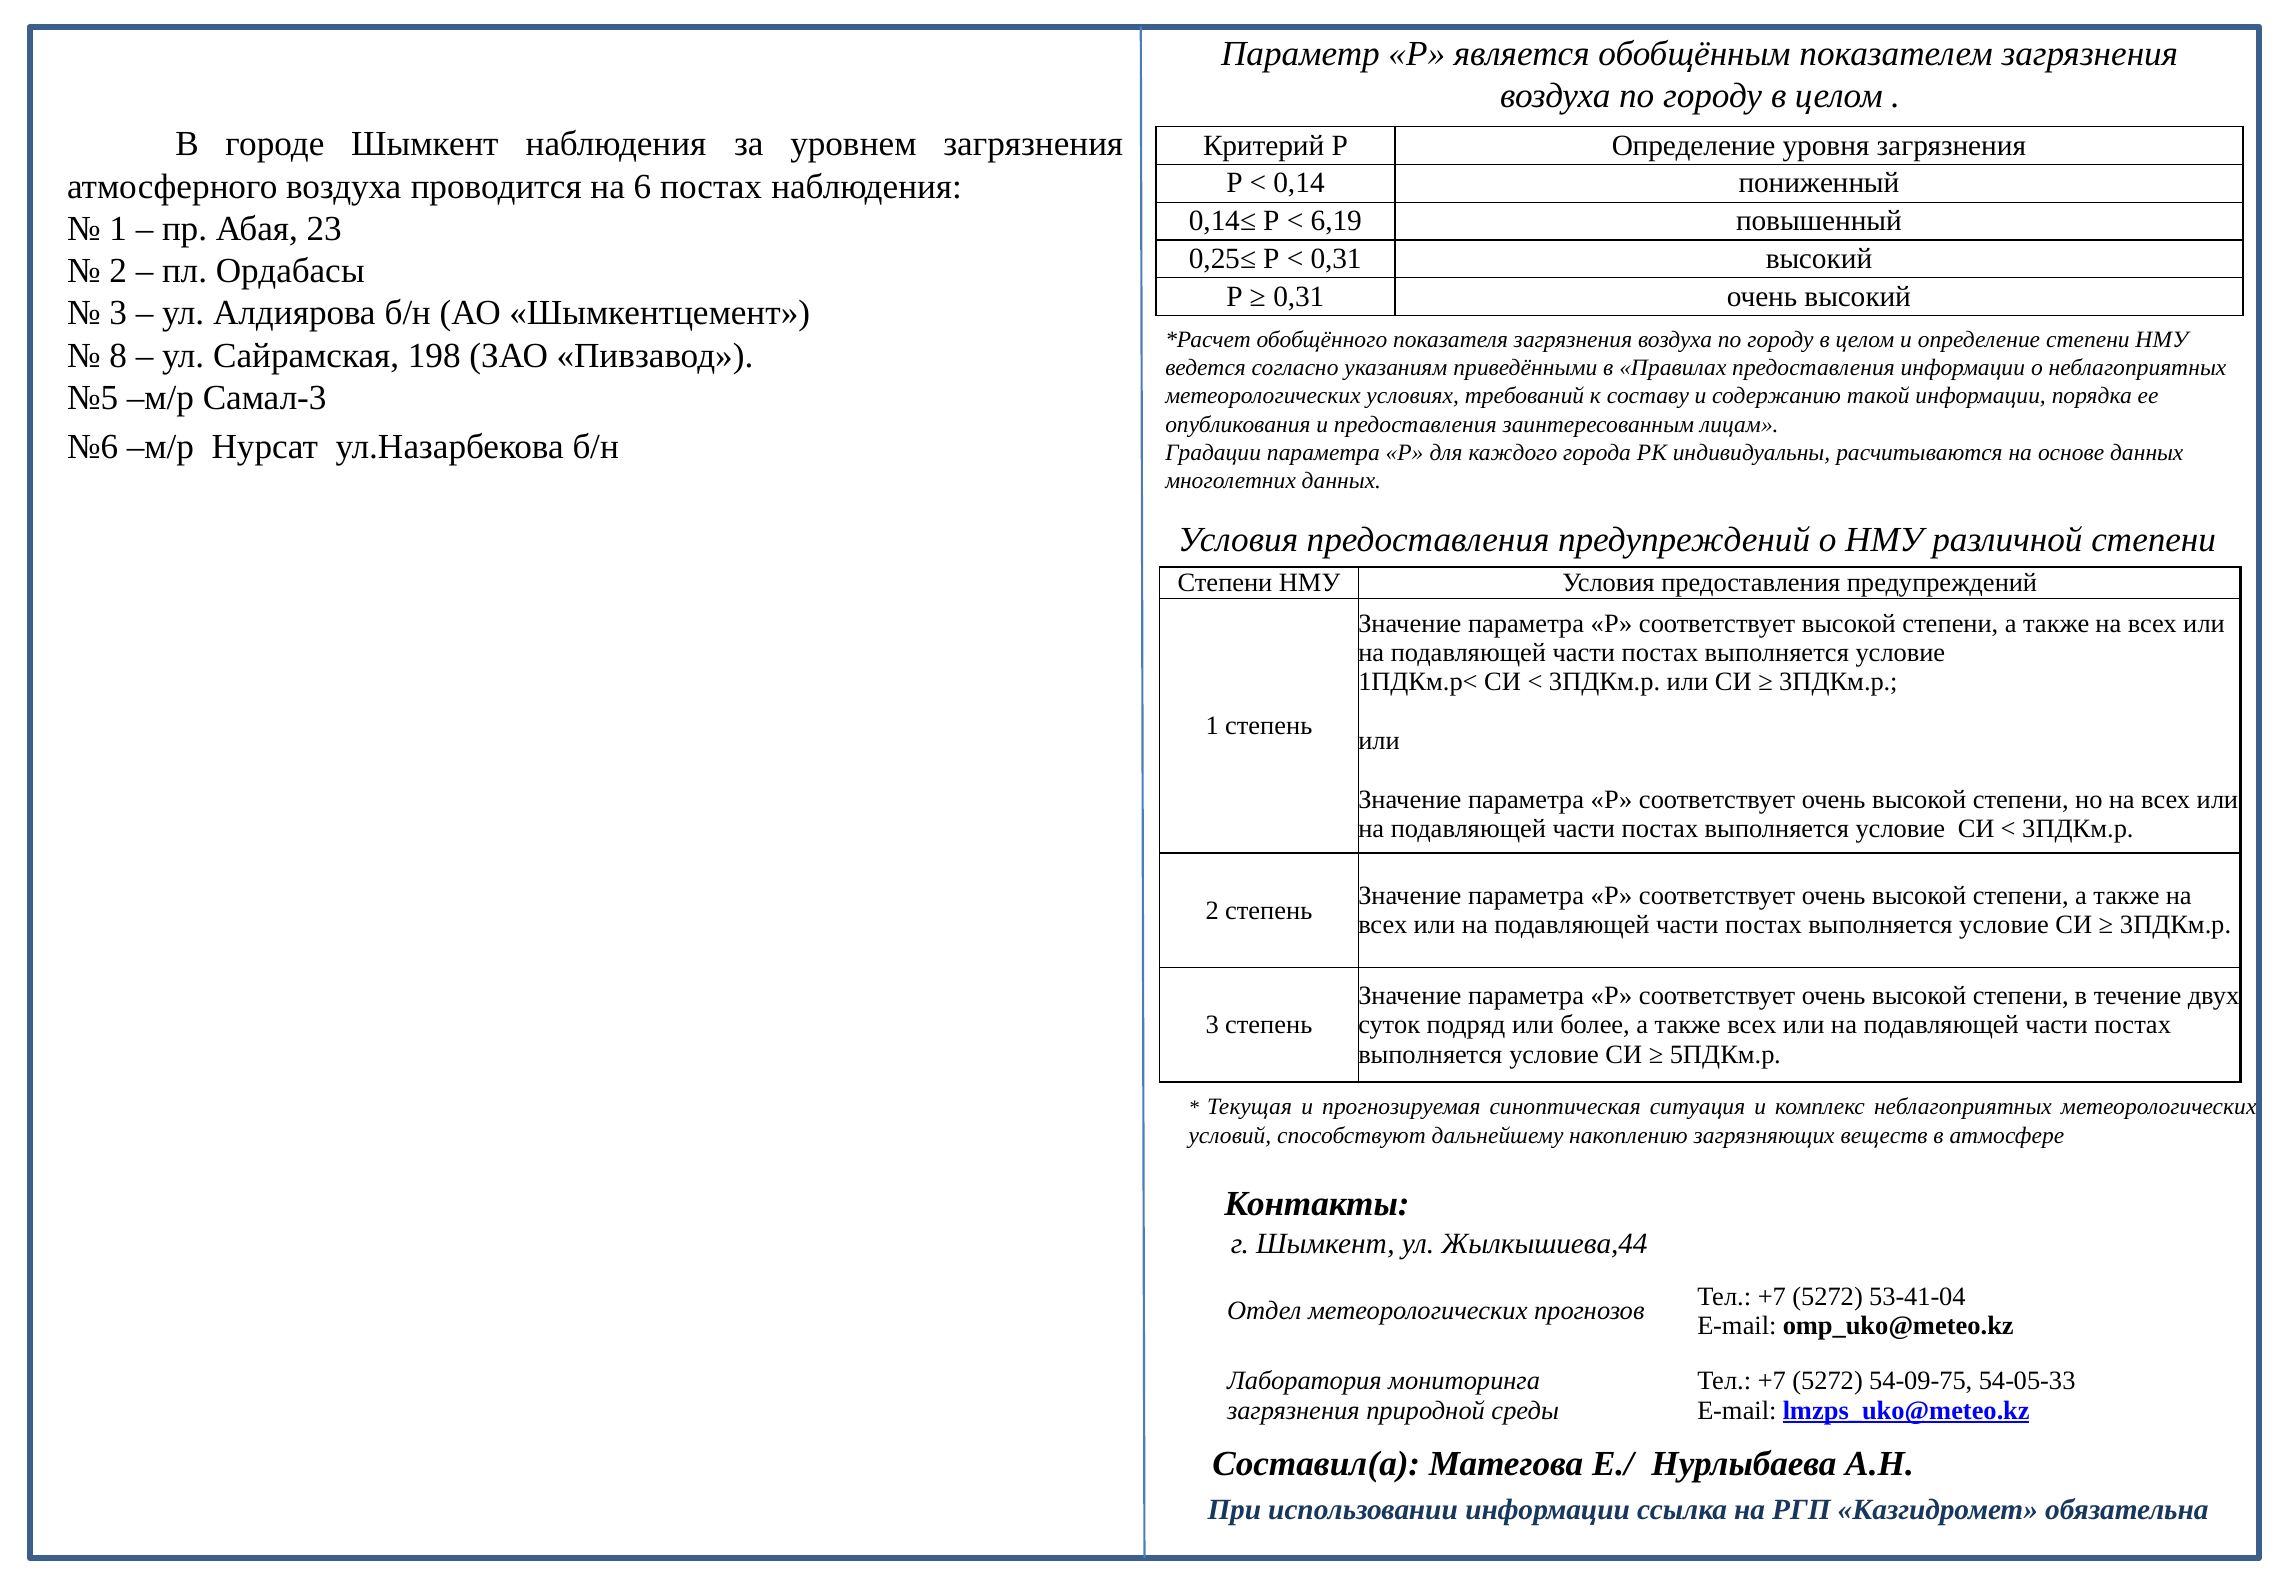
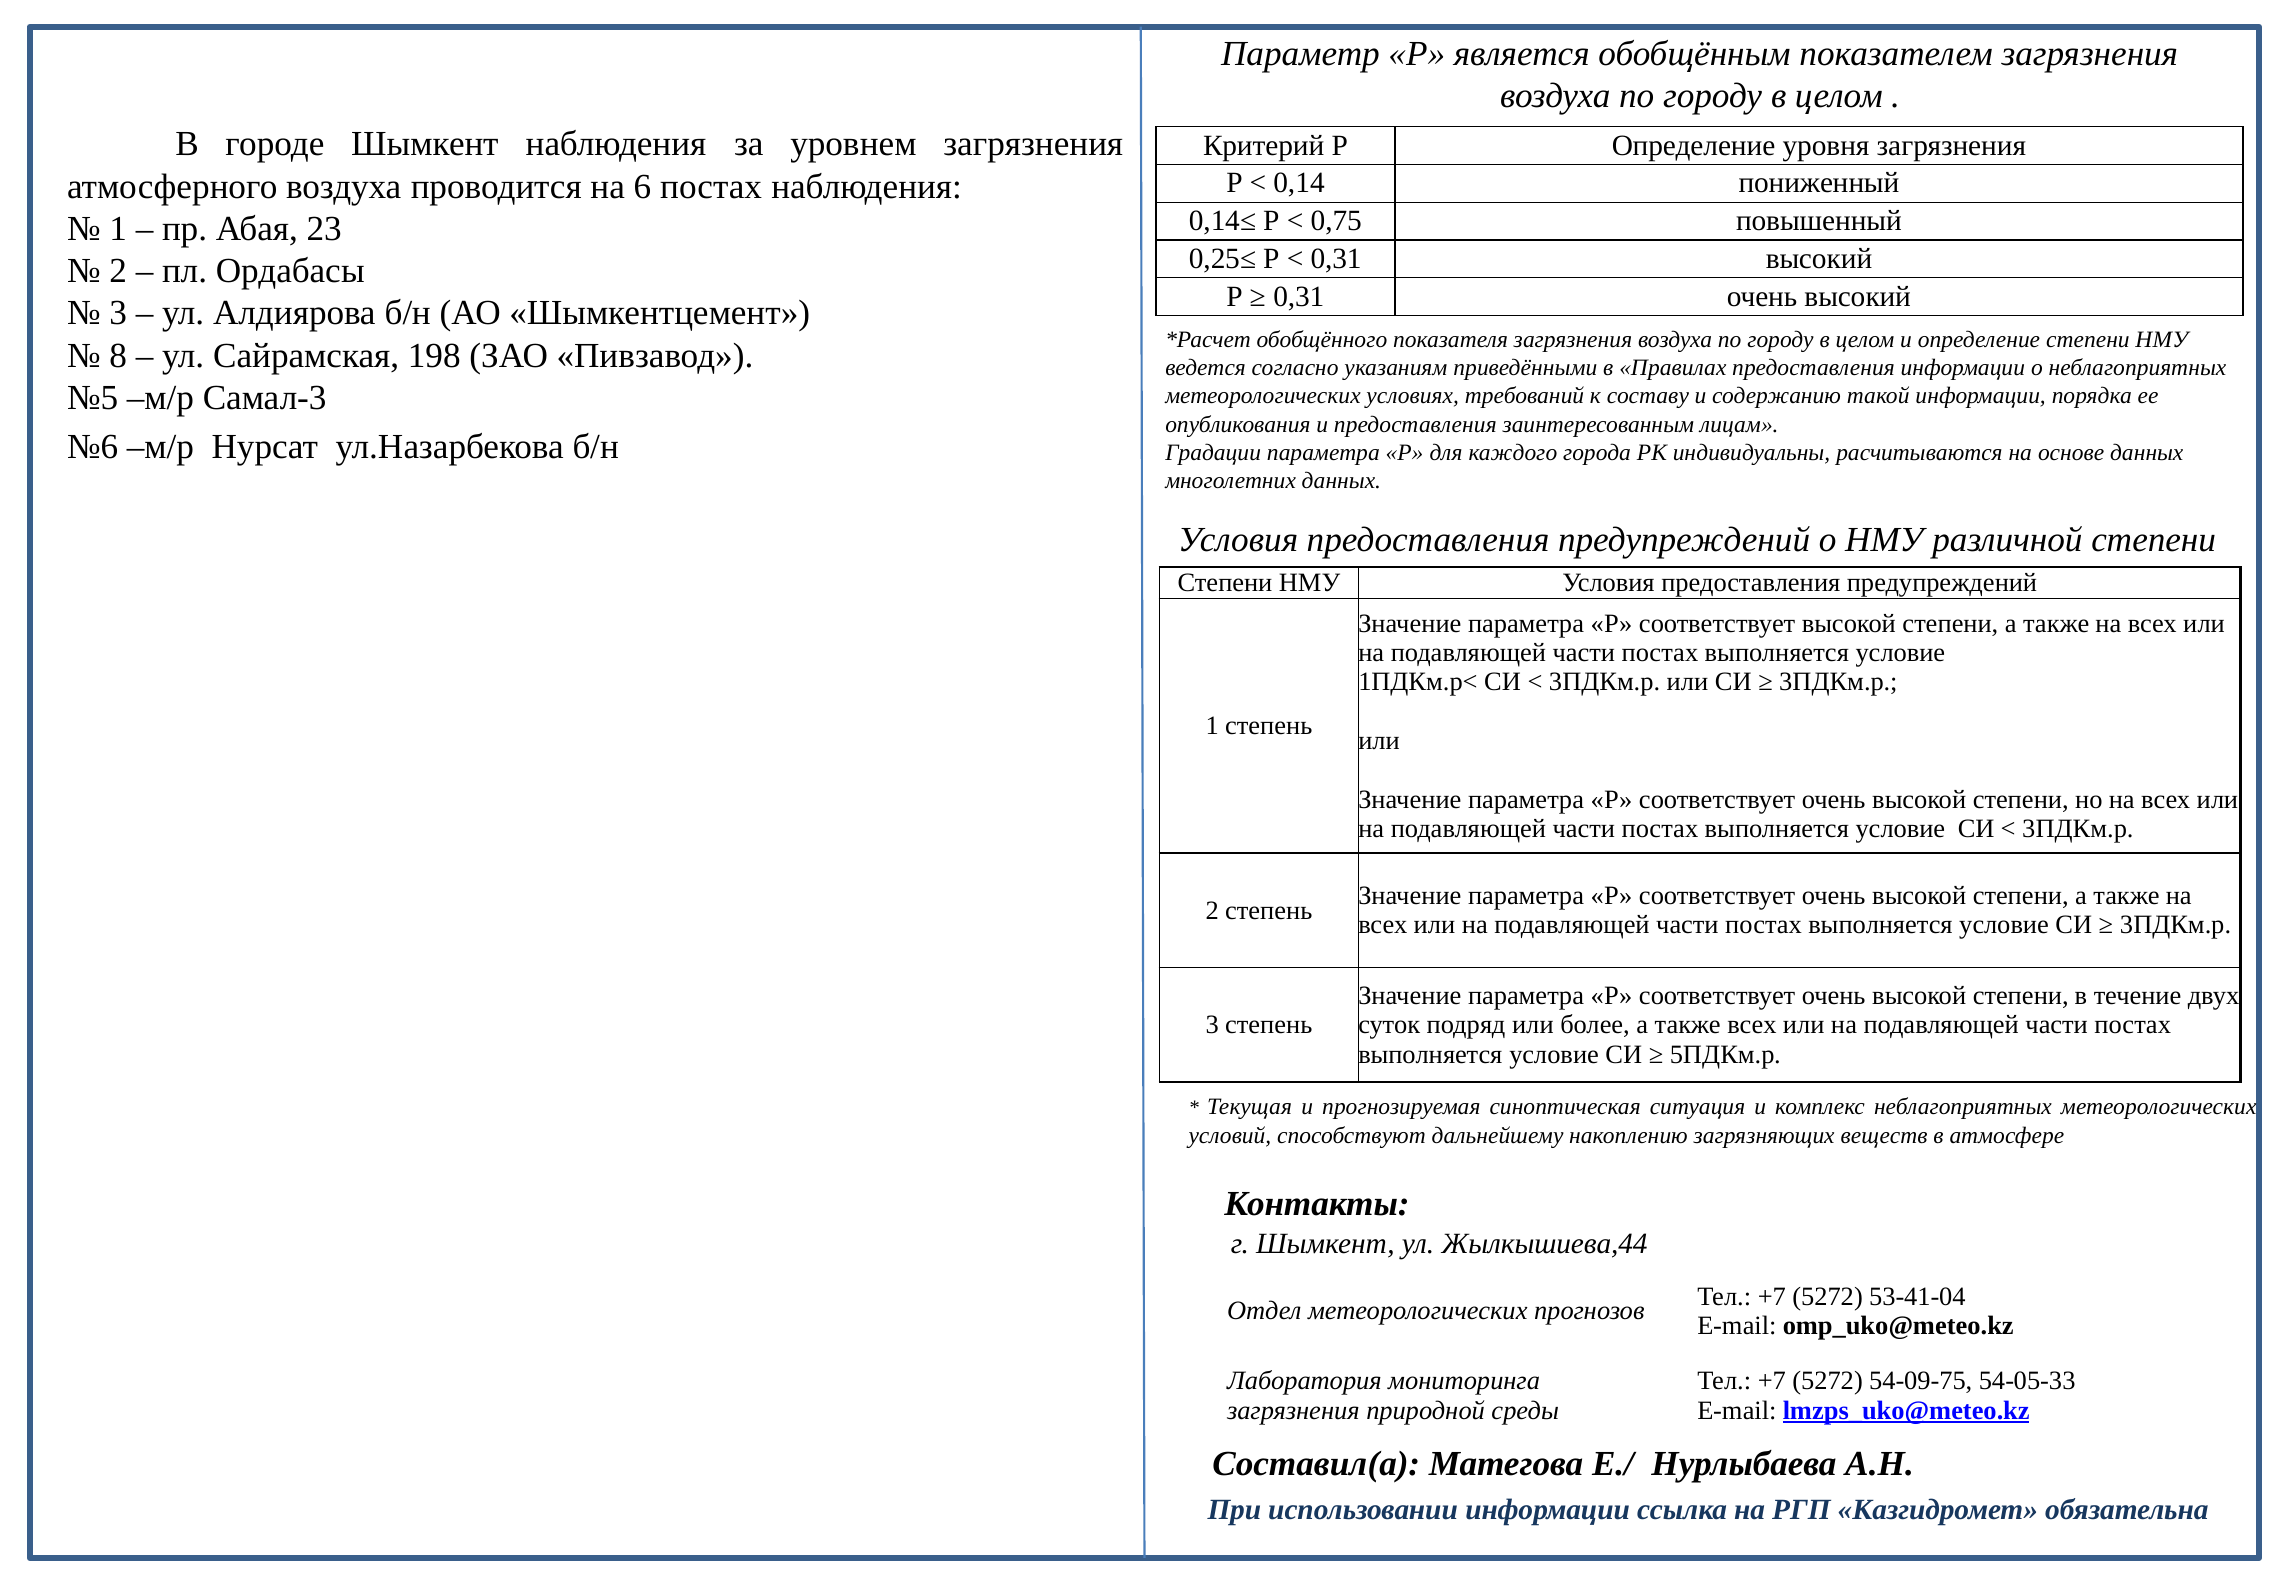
6,19: 6,19 -> 0,75
